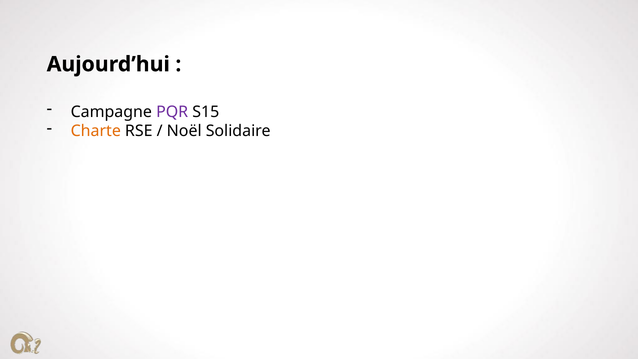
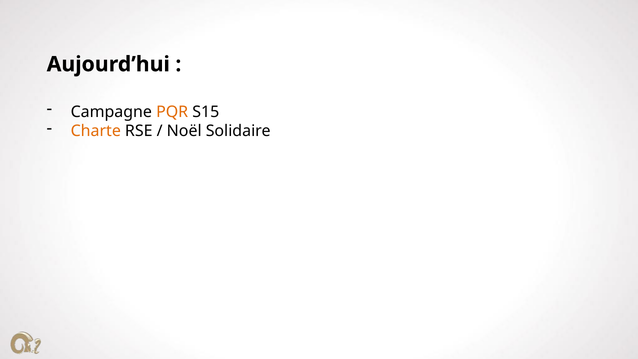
PQR colour: purple -> orange
